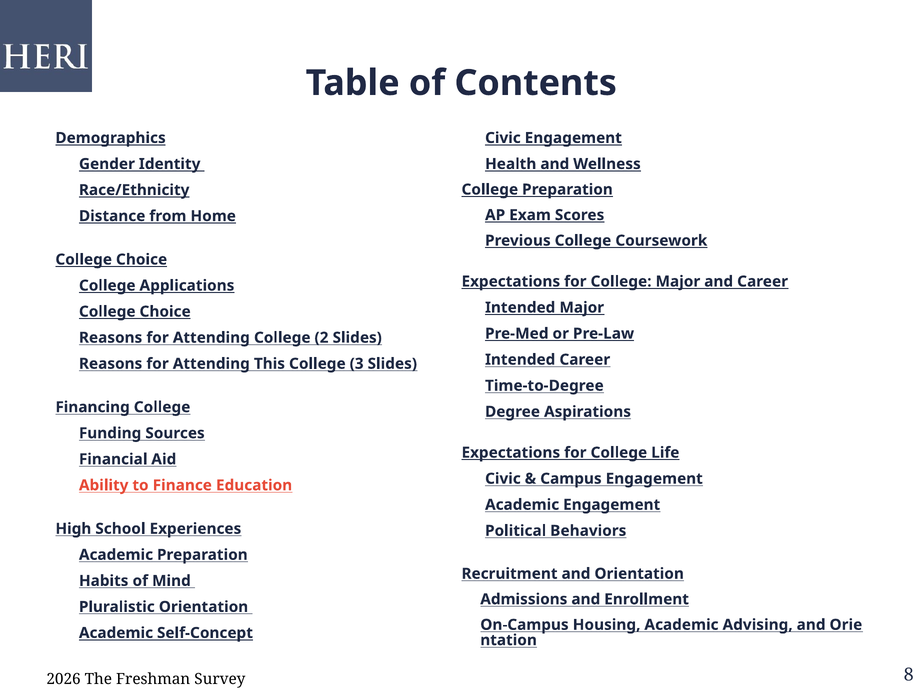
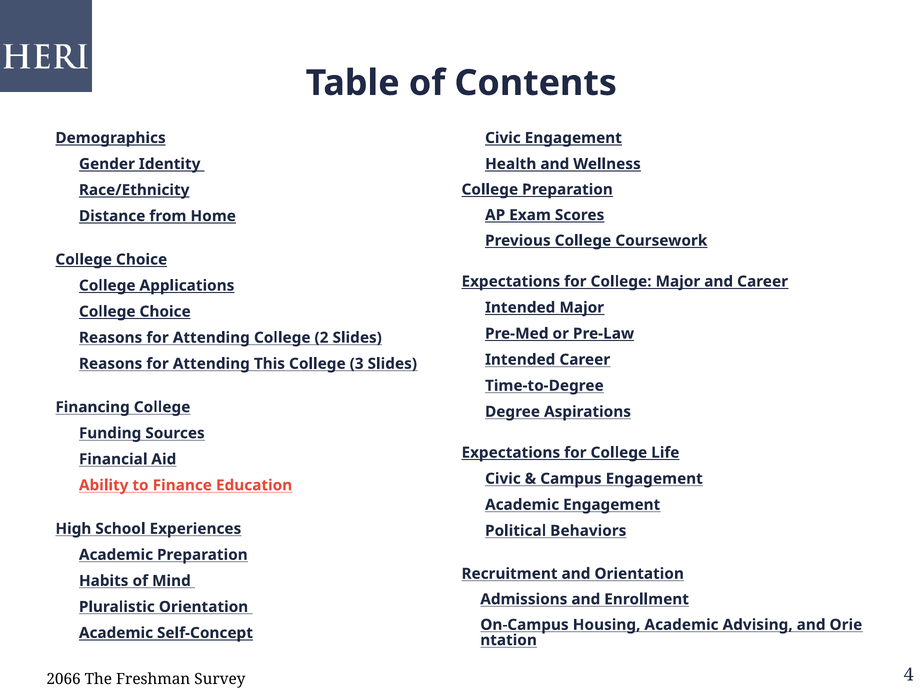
2026: 2026 -> 2066
8: 8 -> 4
